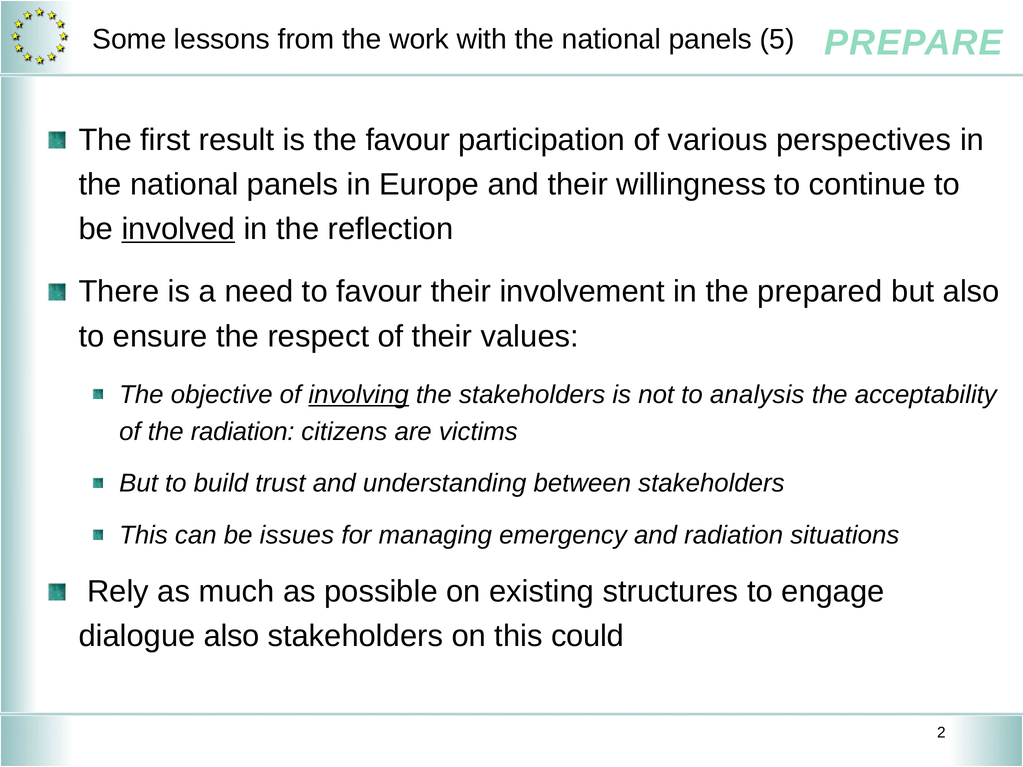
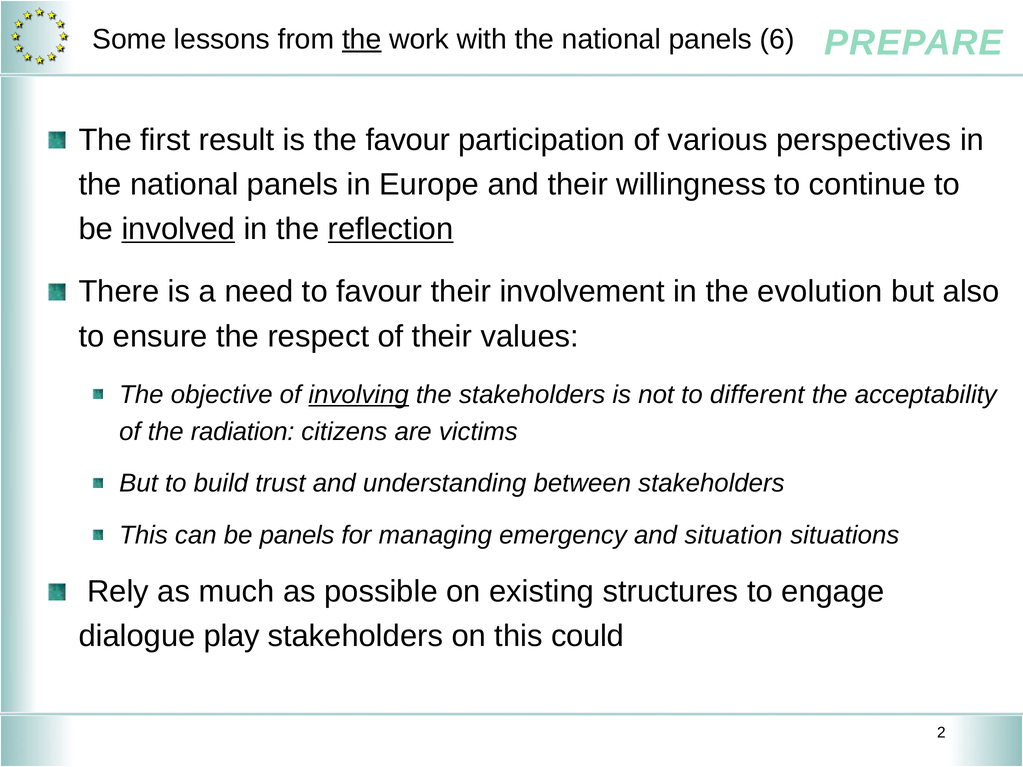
the at (362, 39) underline: none -> present
5: 5 -> 6
reflection underline: none -> present
prepared: prepared -> evolution
analysis: analysis -> different
be issues: issues -> panels
and radiation: radiation -> situation
dialogue also: also -> play
